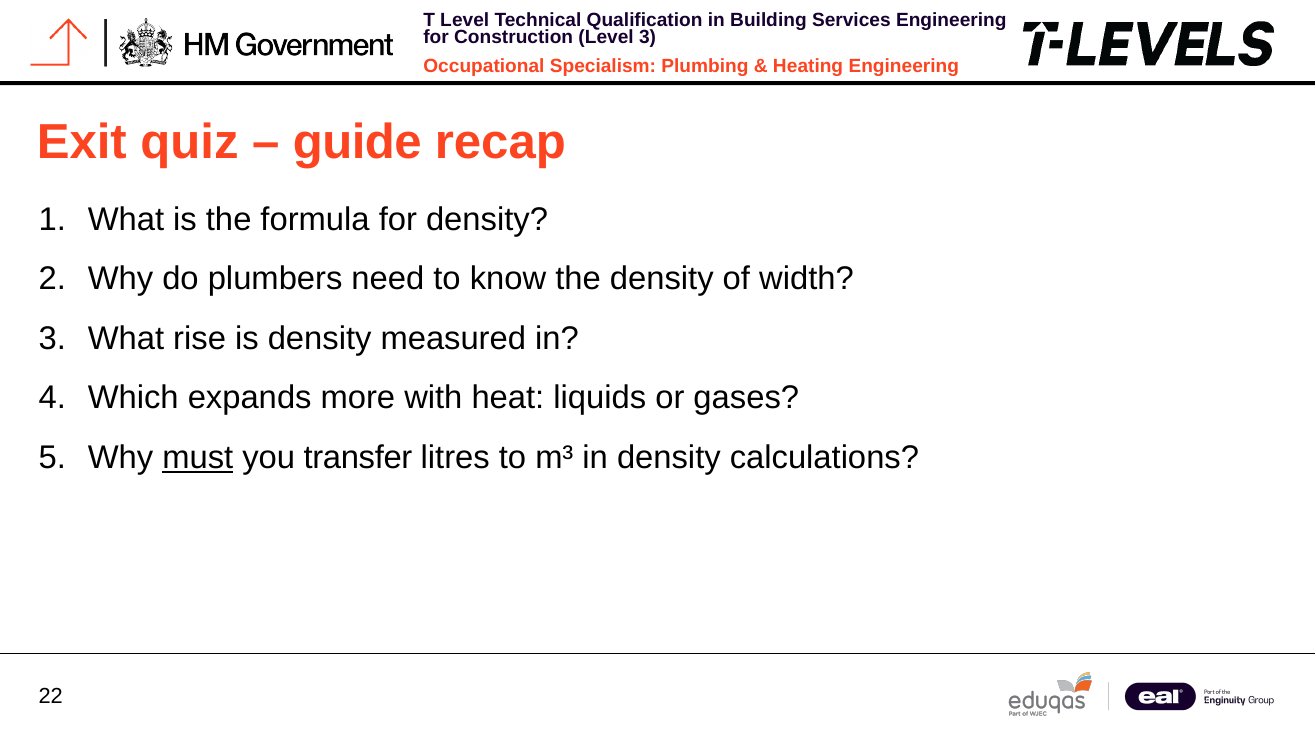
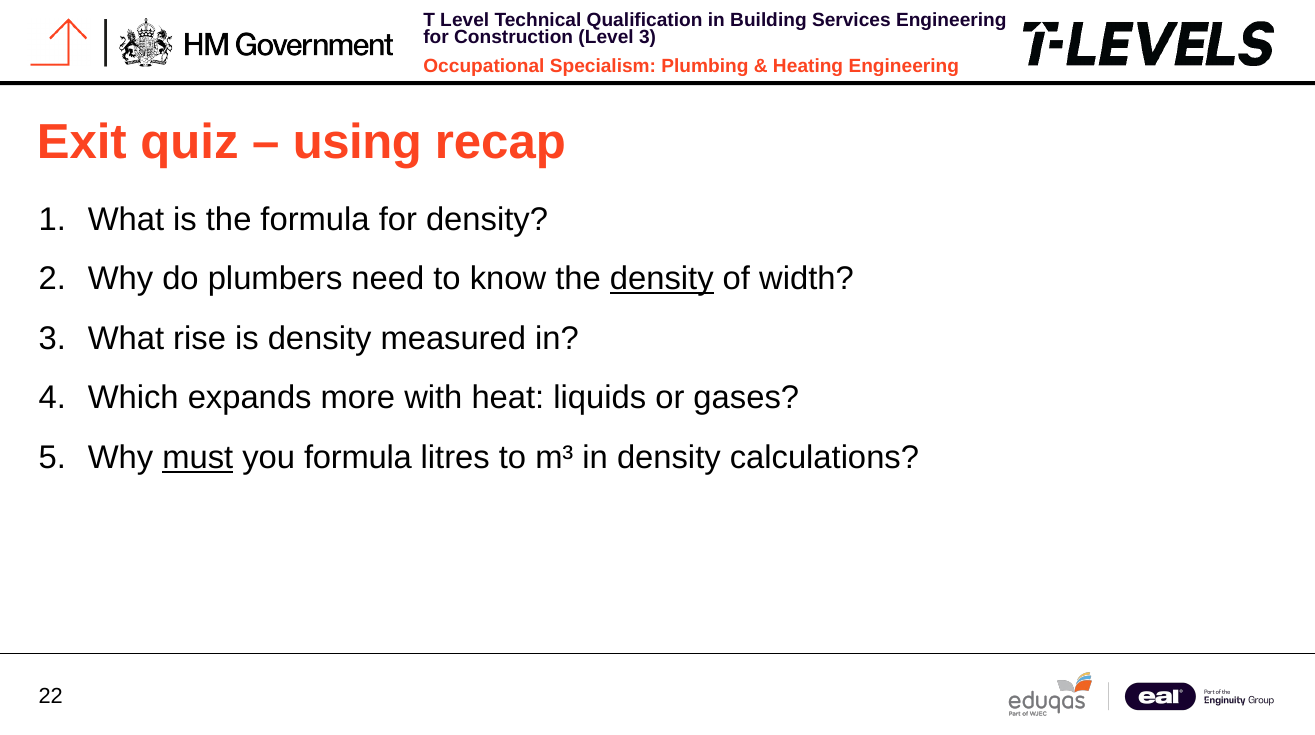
guide: guide -> using
density at (662, 279) underline: none -> present
you transfer: transfer -> formula
